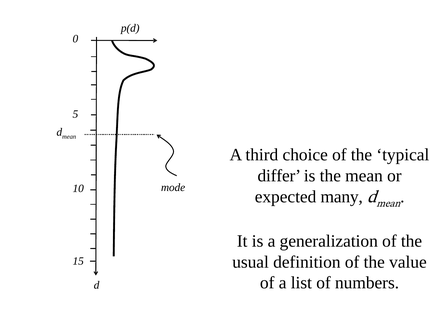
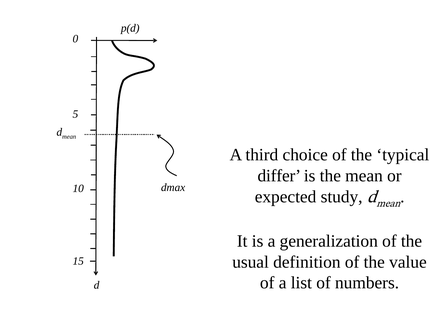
mode: mode -> dmax
many: many -> study
